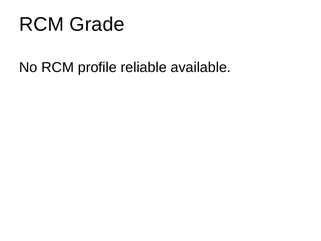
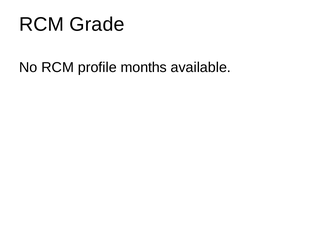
reliable: reliable -> months
